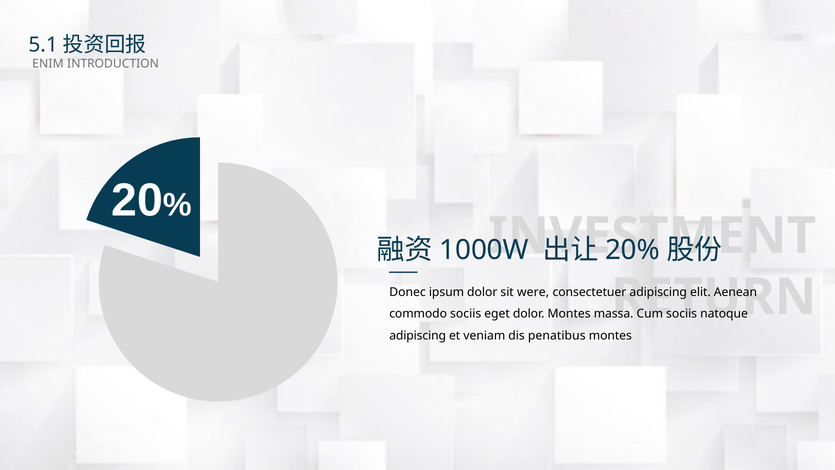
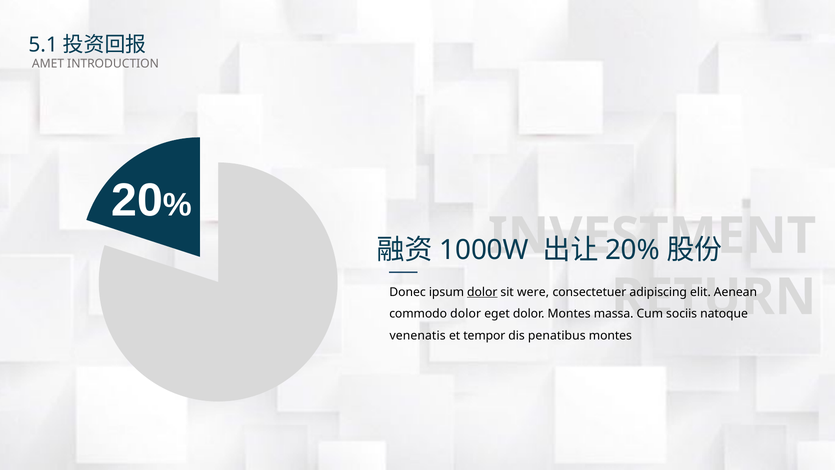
ENIM: ENIM -> AMET
dolor at (482, 292) underline: none -> present
commodo sociis: sociis -> dolor
adipiscing at (418, 336): adipiscing -> venenatis
veniam: veniam -> tempor
